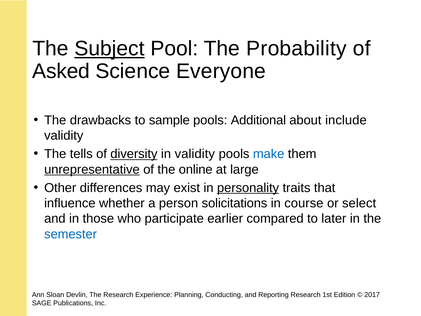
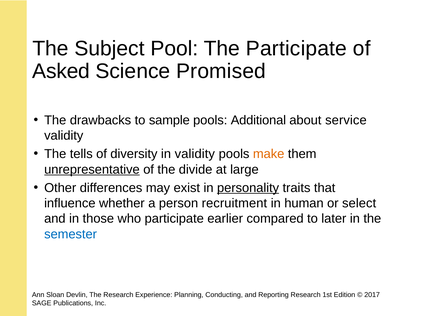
Subject underline: present -> none
The Probability: Probability -> Participate
Everyone: Everyone -> Promised
include: include -> service
diversity underline: present -> none
make colour: blue -> orange
online: online -> divide
solicitations: solicitations -> recruitment
course: course -> human
